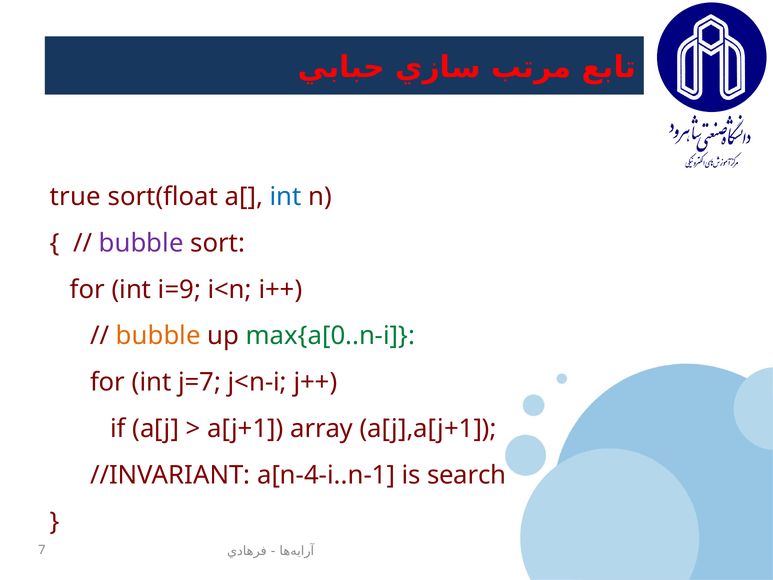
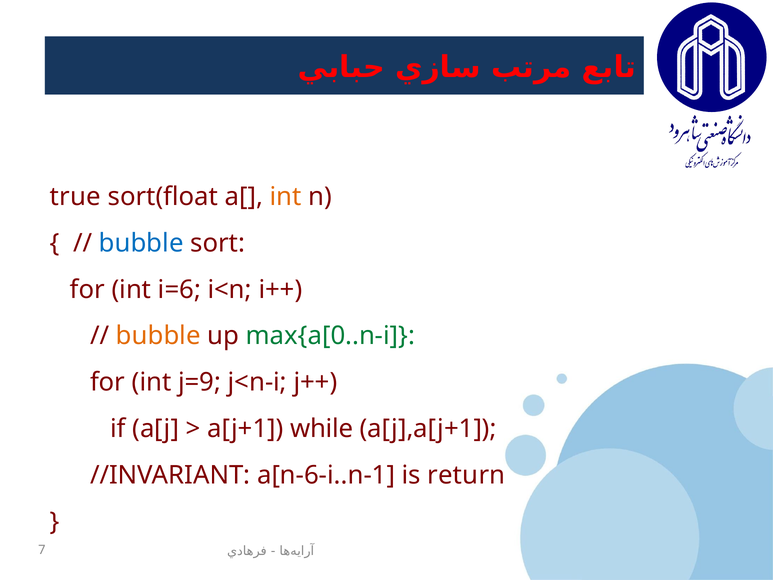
int at (286, 197) colour: blue -> orange
bubble at (141, 243) colour: purple -> blue
i=9: i=9 -> i=6
j=7: j=7 -> j=9
array: array -> while
a[n-4-i..n-1: a[n-4-i..n-1 -> a[n-6-i..n-1
search: search -> return
